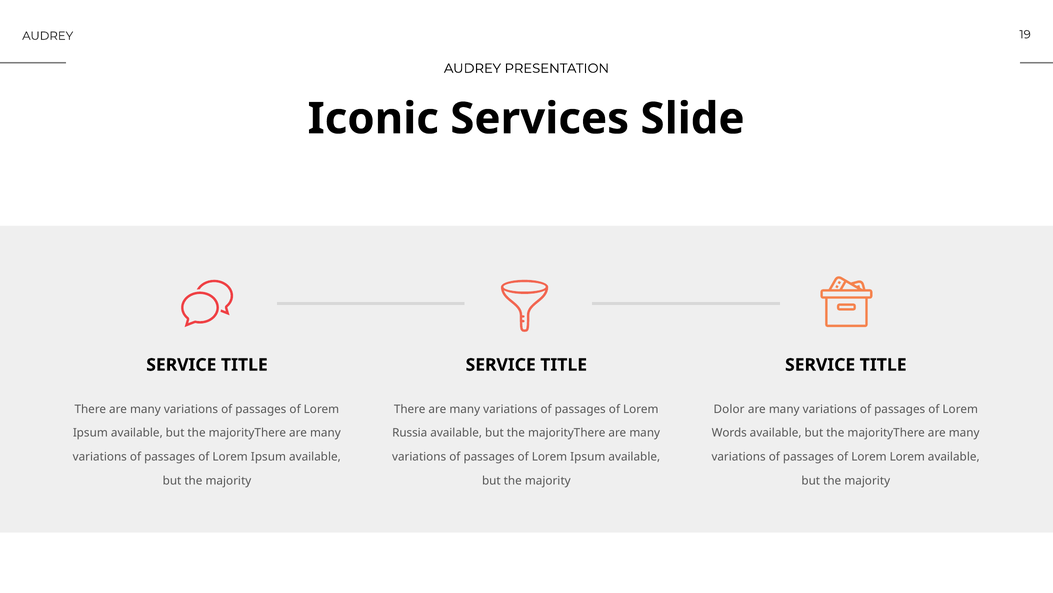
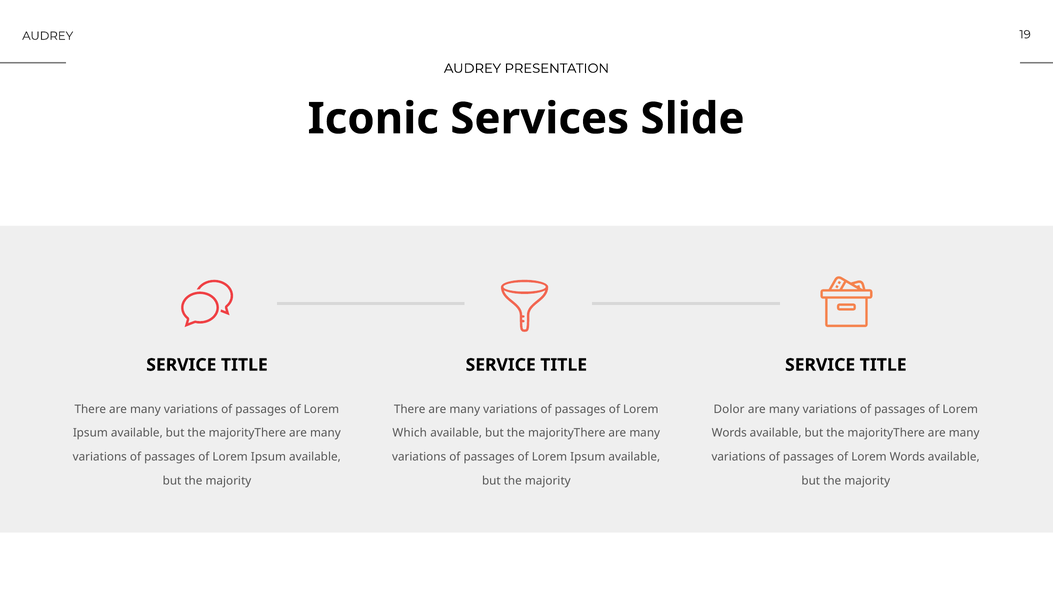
Russia: Russia -> Which
Lorem at (907, 456): Lorem -> Words
